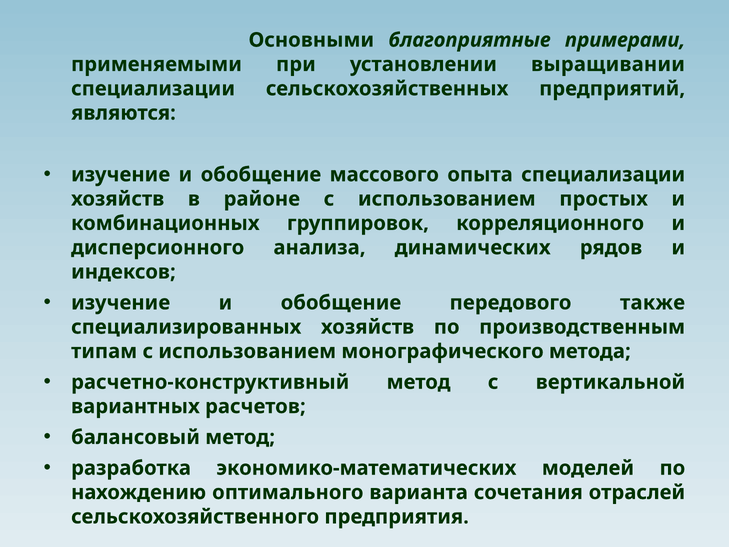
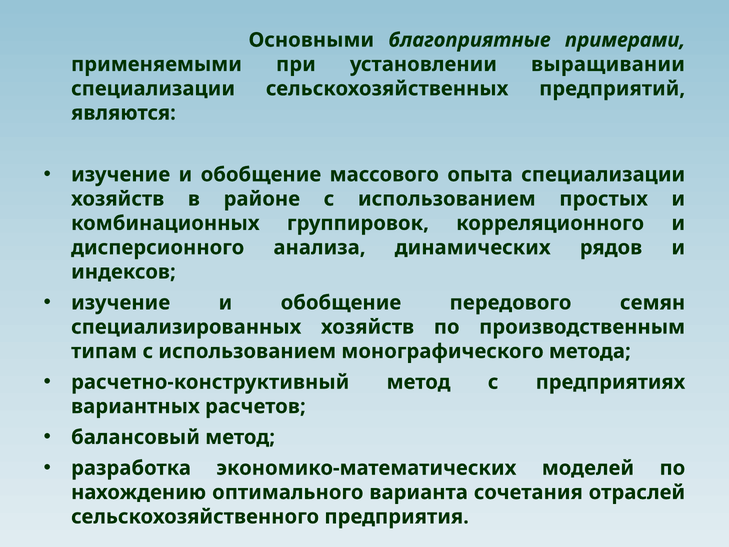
также: также -> семян
вертикальной: вертикальной -> предприятиях
